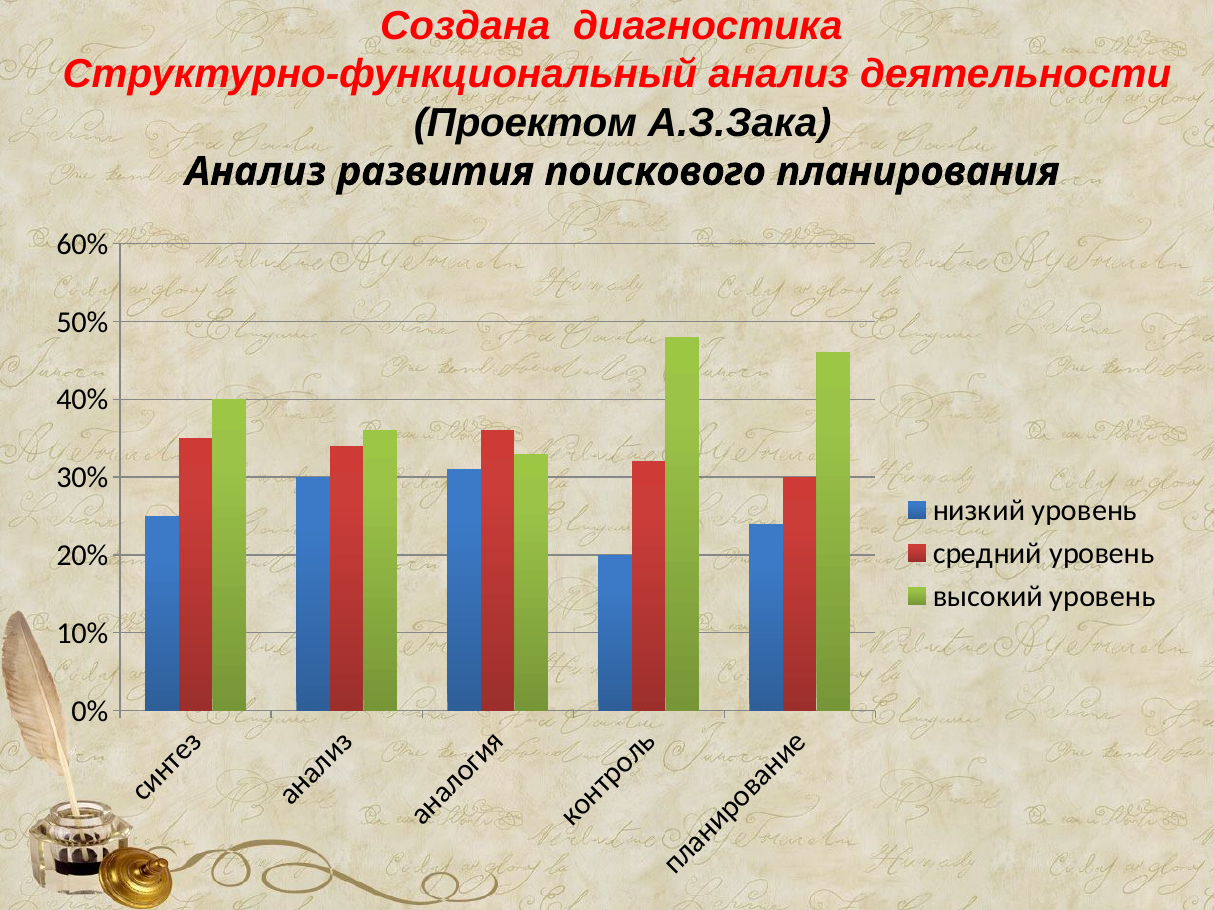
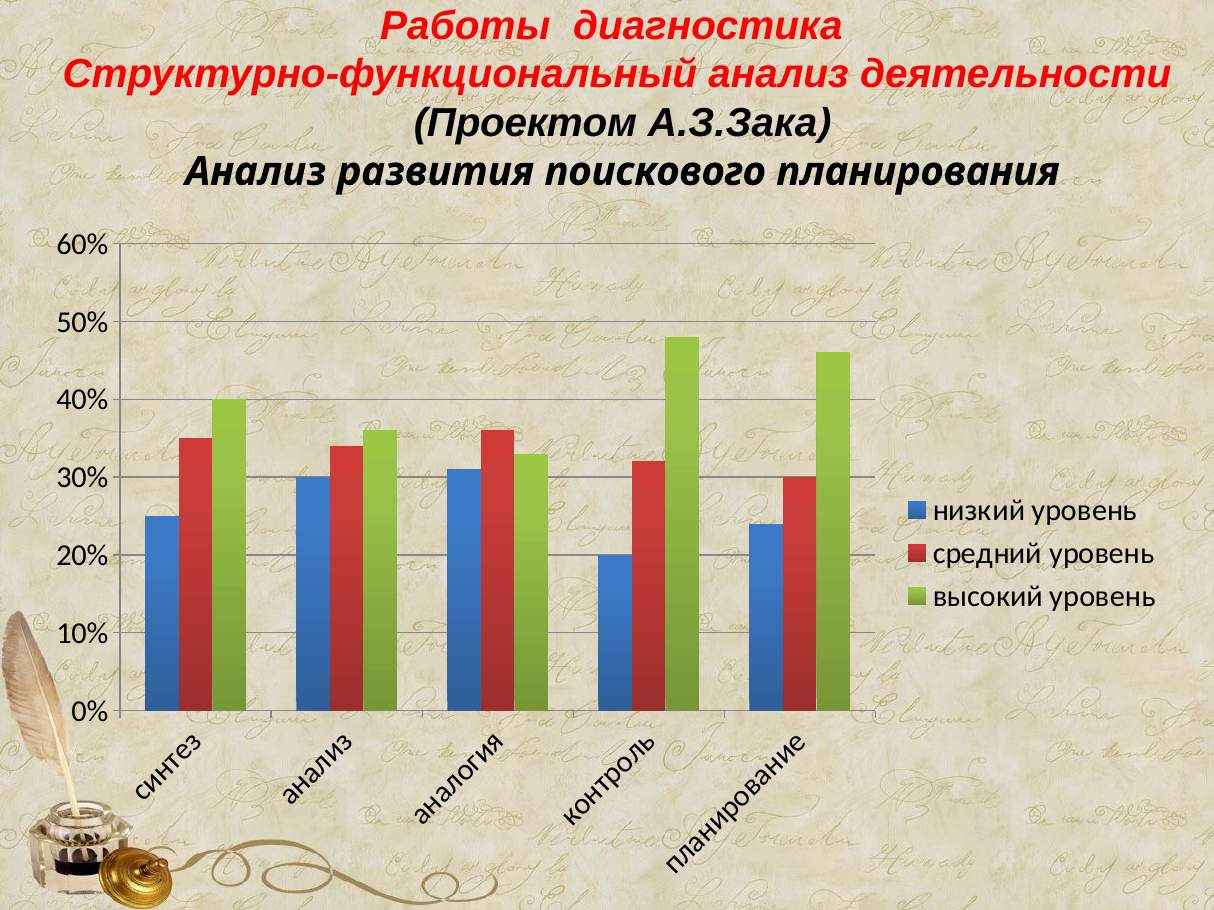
Создана: Создана -> Работы
